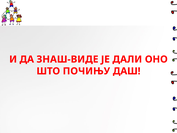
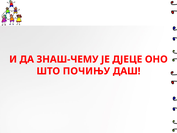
ЗНАШ-ВИДЕ: ЗНАШ-ВИДЕ -> ЗНАШ-ЧЕМУ
ДАЛИ: ДАЛИ -> ДЈЕЦЕ
